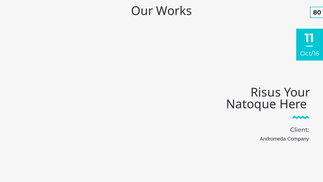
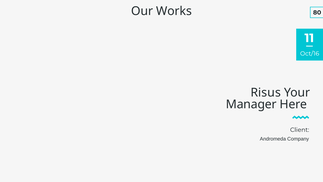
Natoque: Natoque -> Manager
